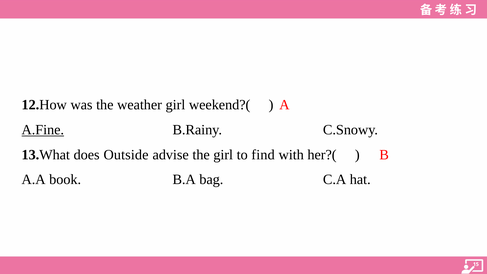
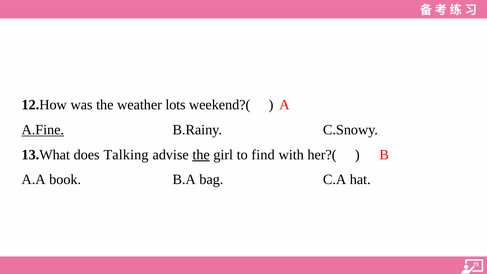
weather girl: girl -> lots
Outside: Outside -> Talking
the at (201, 155) underline: none -> present
